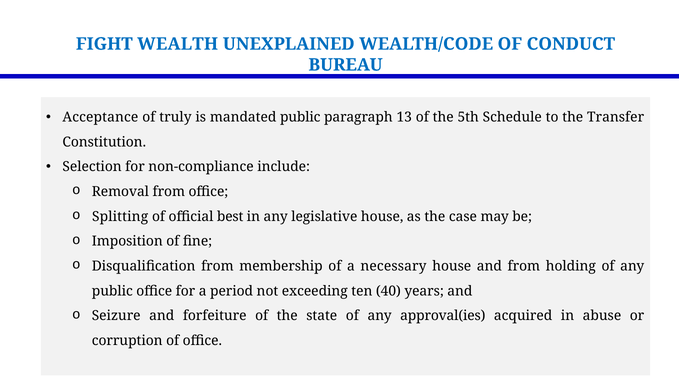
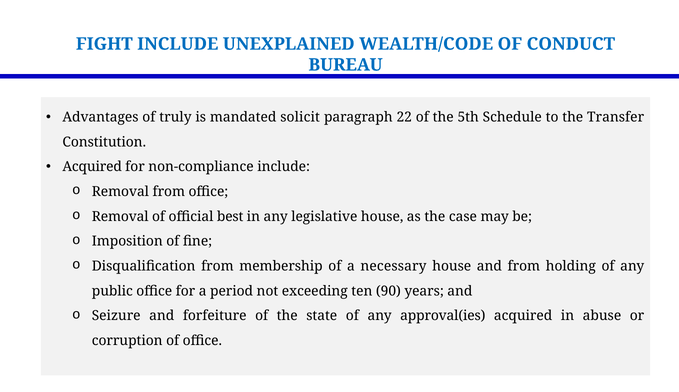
FIGHT WEALTH: WEALTH -> INCLUDE
Acceptance: Acceptance -> Advantages
mandated public: public -> solicit
13: 13 -> 22
Selection at (92, 167): Selection -> Acquired
Splitting at (120, 216): Splitting -> Removal
40: 40 -> 90
